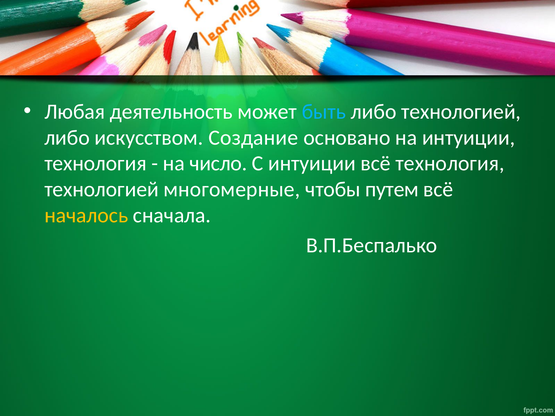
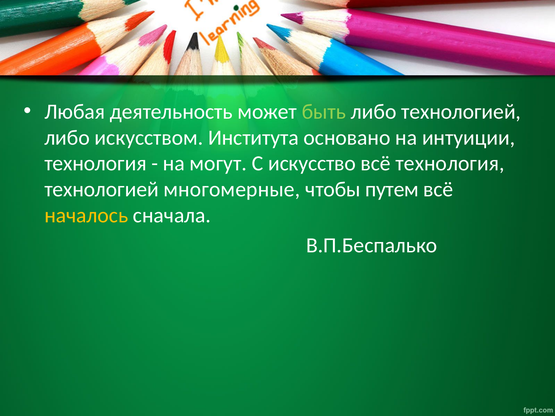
быть colour: light blue -> light green
Создание: Создание -> Института
число: число -> могут
С интуиции: интуиции -> искусство
